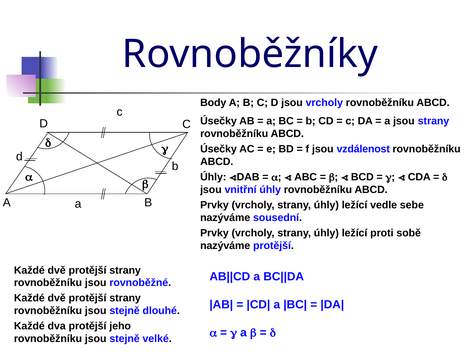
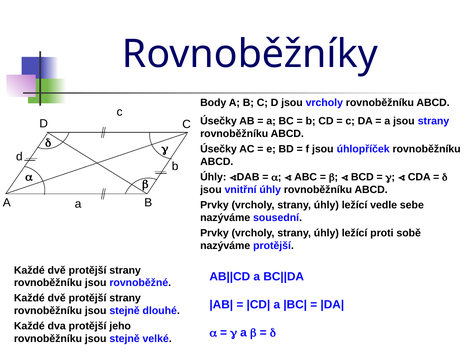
vzdálenost: vzdálenost -> úhlopříček
